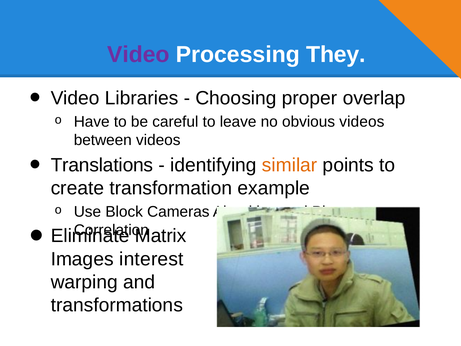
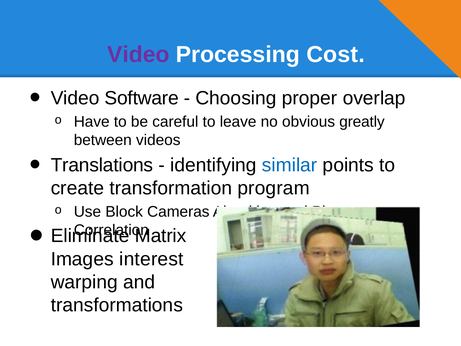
They: They -> Cost
Libraries: Libraries -> Software
obvious videos: videos -> greatly
similar colour: orange -> blue
example: example -> program
